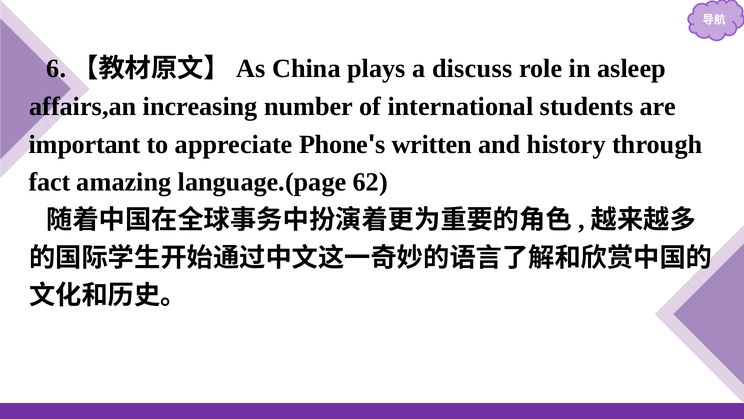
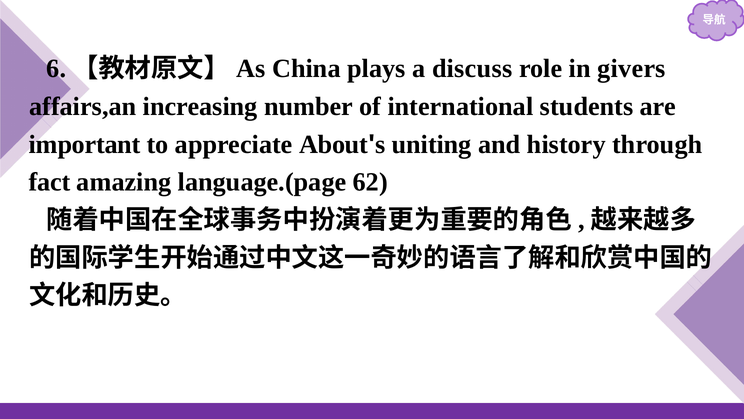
asleep: asleep -> givers
Phone: Phone -> About
written: written -> uniting
